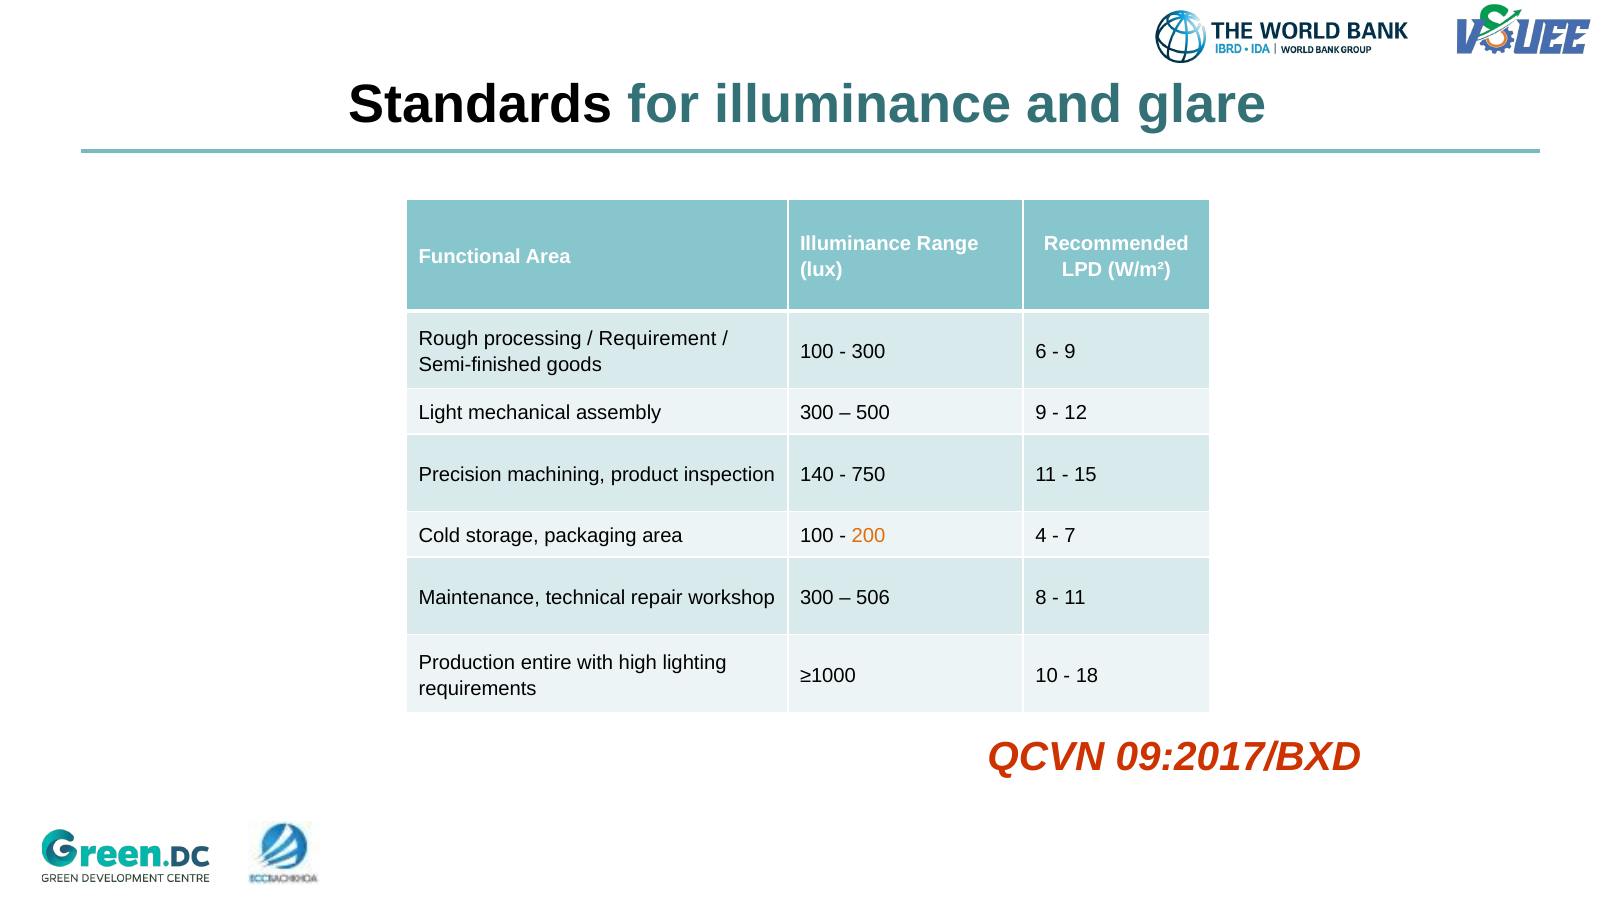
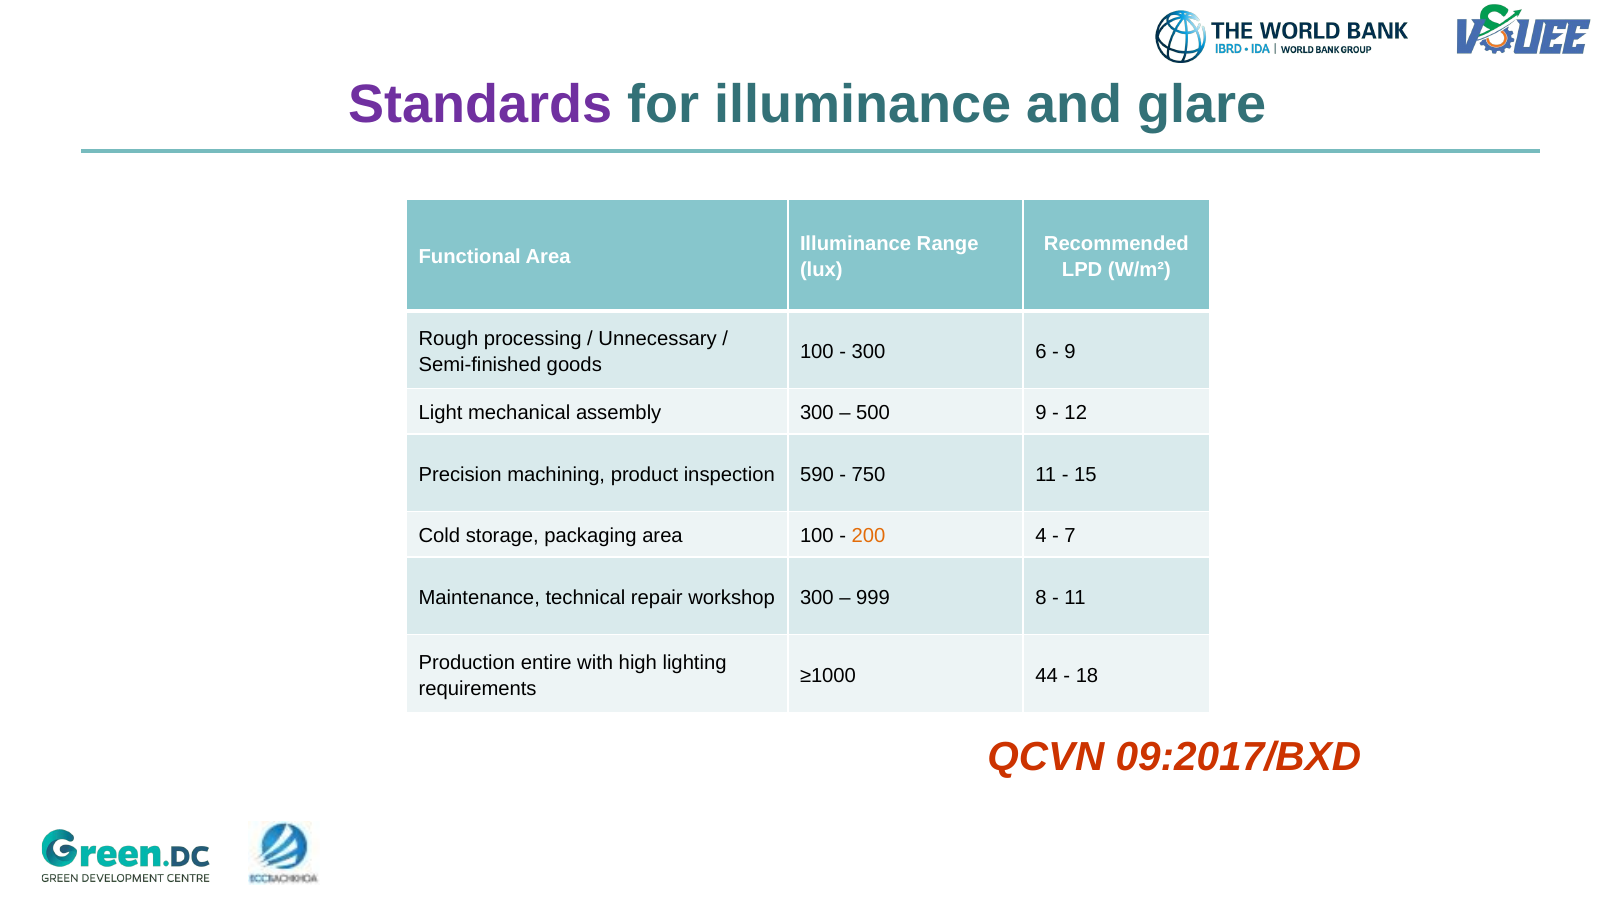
Standards colour: black -> purple
Requirement: Requirement -> Unnecessary
140: 140 -> 590
506: 506 -> 999
10: 10 -> 44
